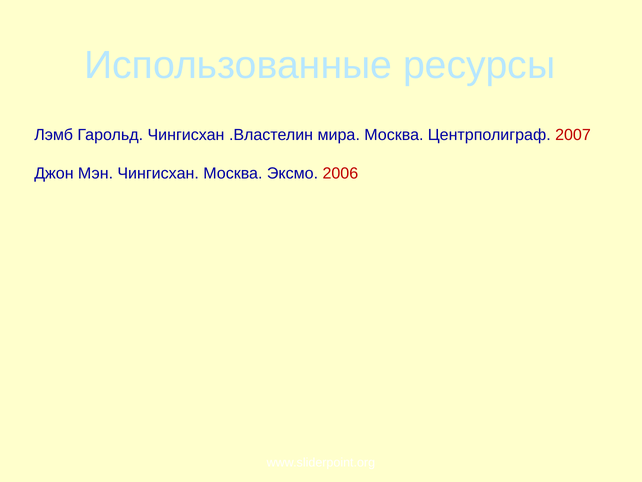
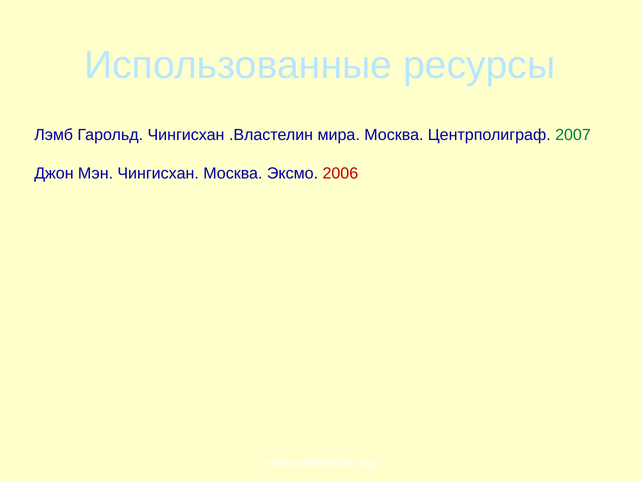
2007 colour: red -> green
